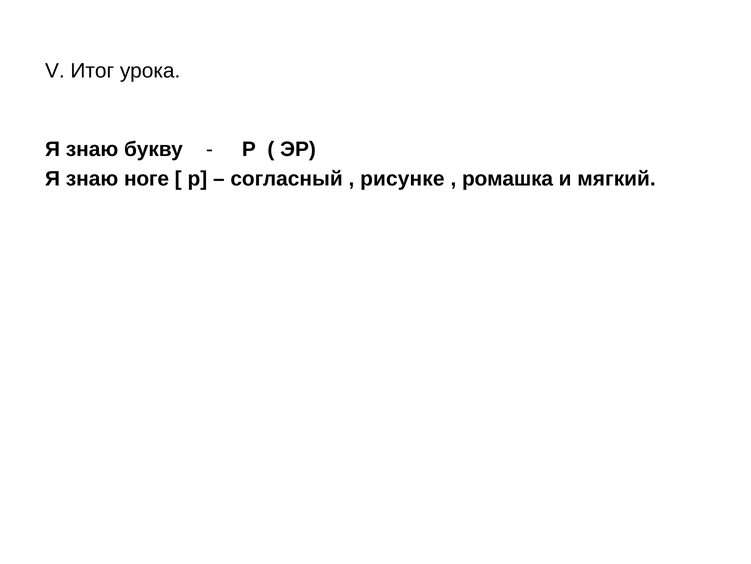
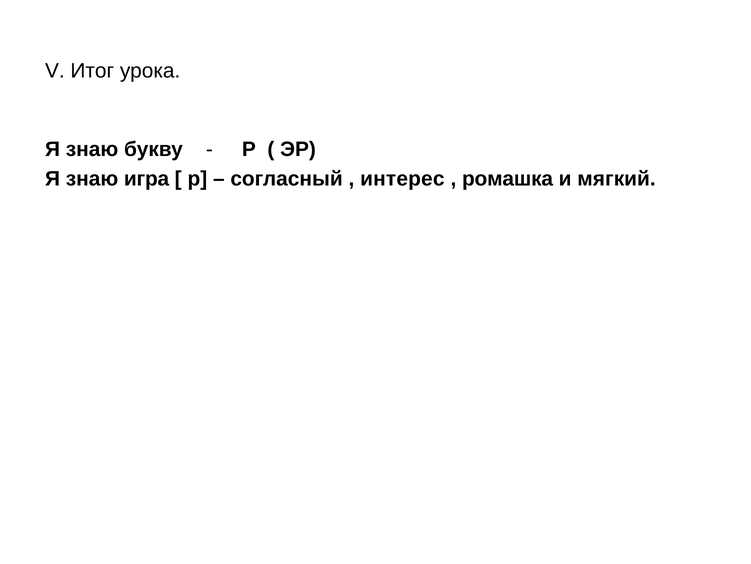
ноге: ноге -> игра
рисунке: рисунке -> интерес
